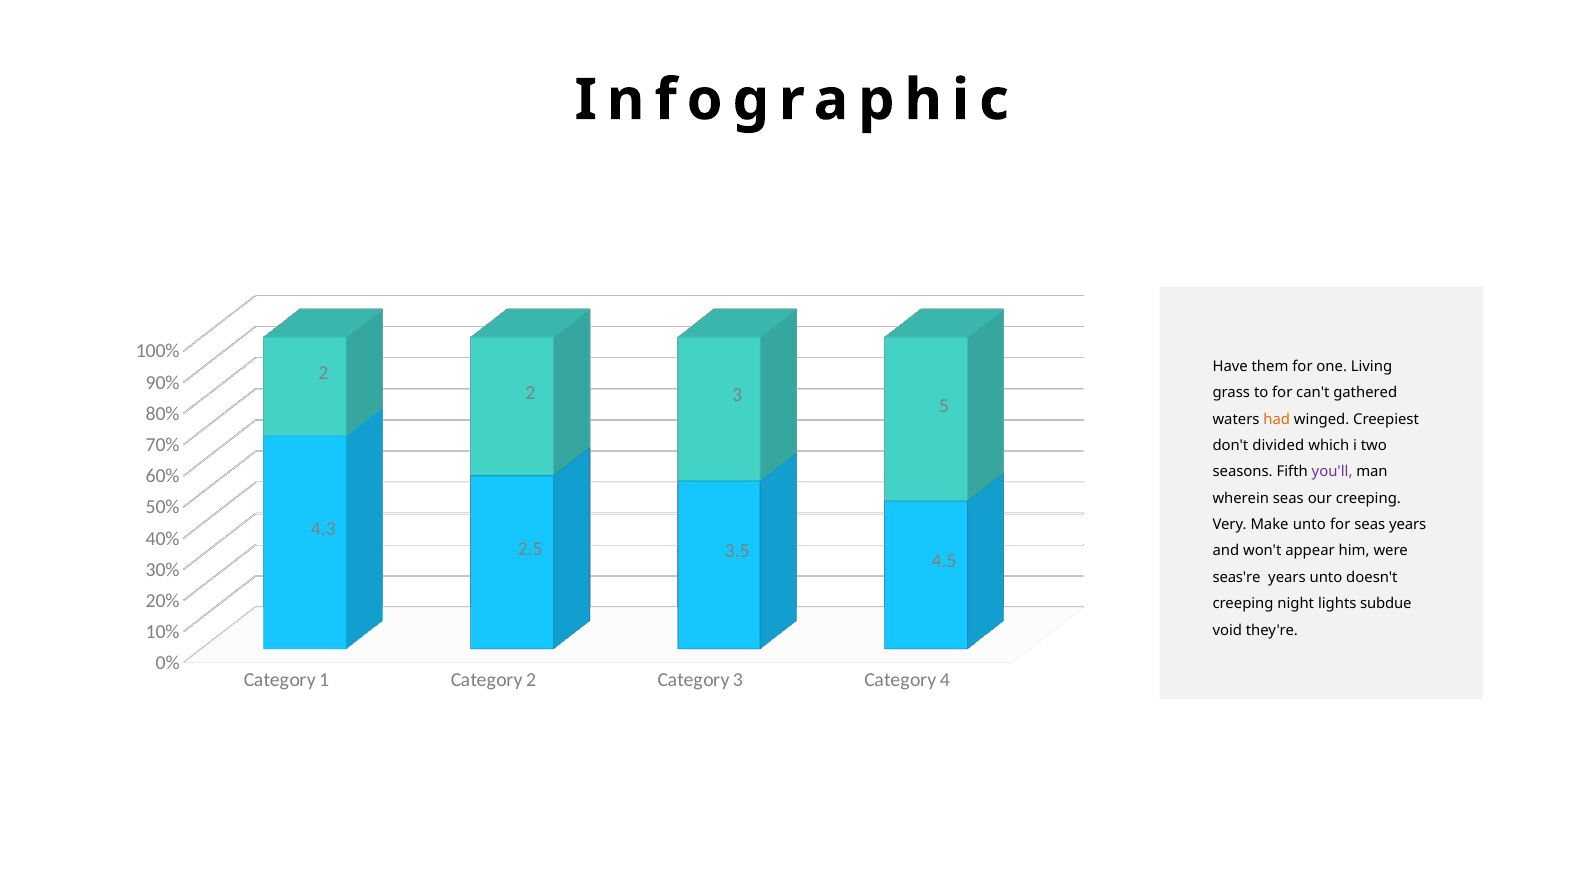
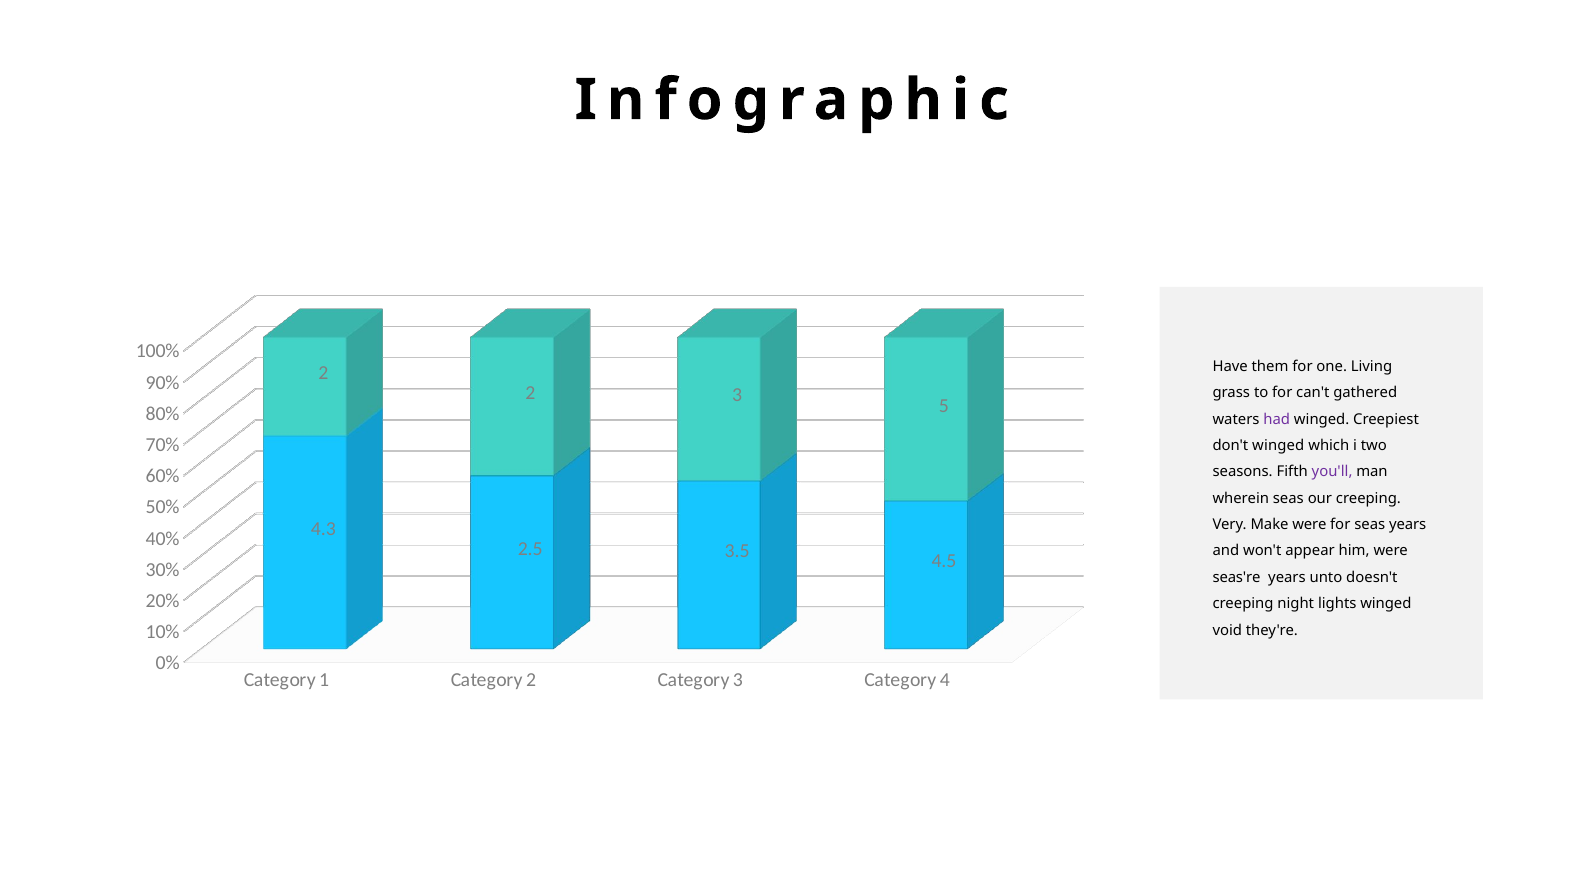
had colour: orange -> purple
don't divided: divided -> winged
Make unto: unto -> were
lights subdue: subdue -> winged
